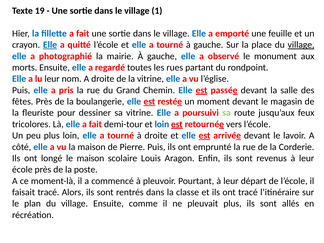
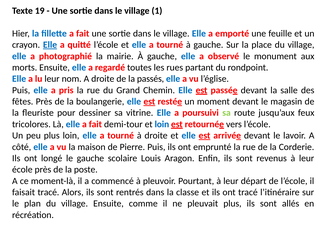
village at (301, 45) underline: present -> none
la vitrine: vitrine -> passés
le maison: maison -> gauche
